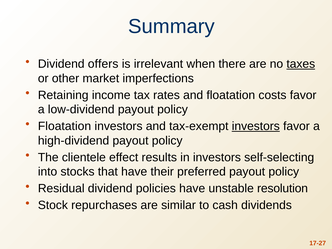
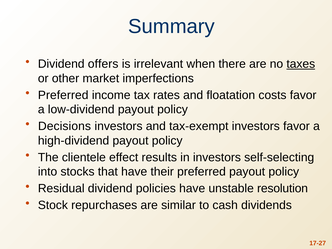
Retaining at (63, 95): Retaining -> Preferred
Floatation at (65, 126): Floatation -> Decisions
investors at (256, 126) underline: present -> none
